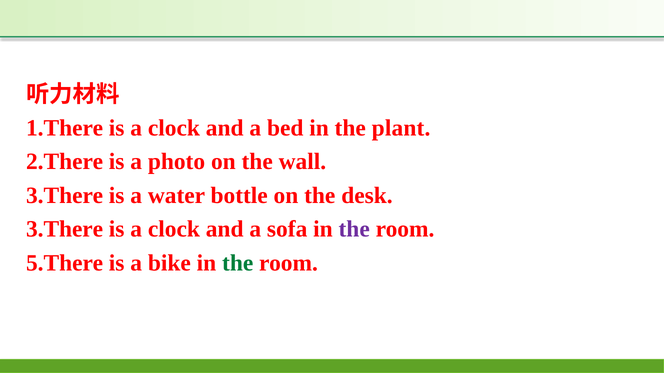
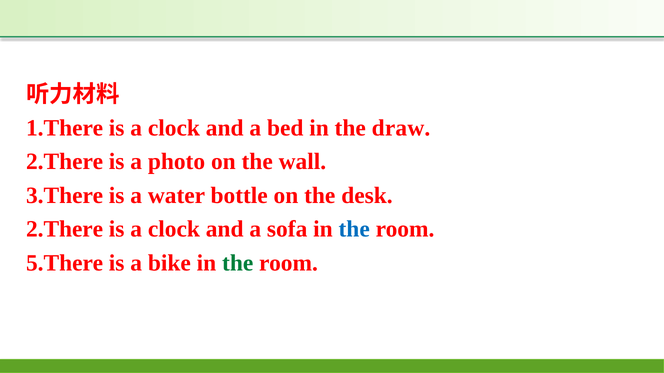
plant: plant -> draw
3.There at (65, 229): 3.There -> 2.There
the at (354, 229) colour: purple -> blue
